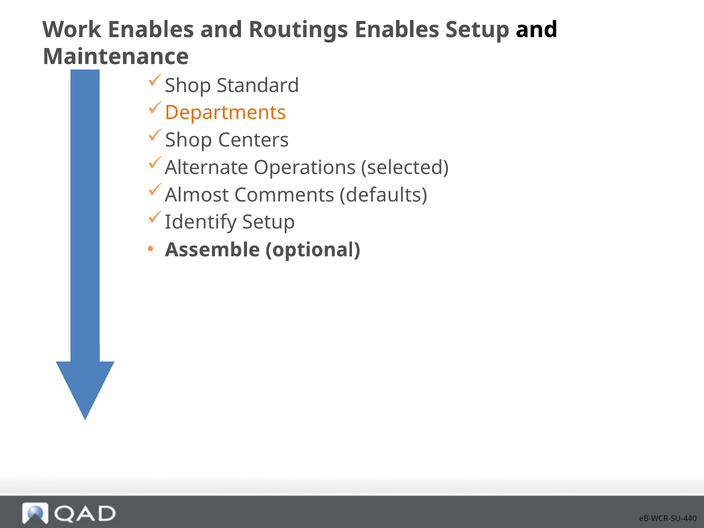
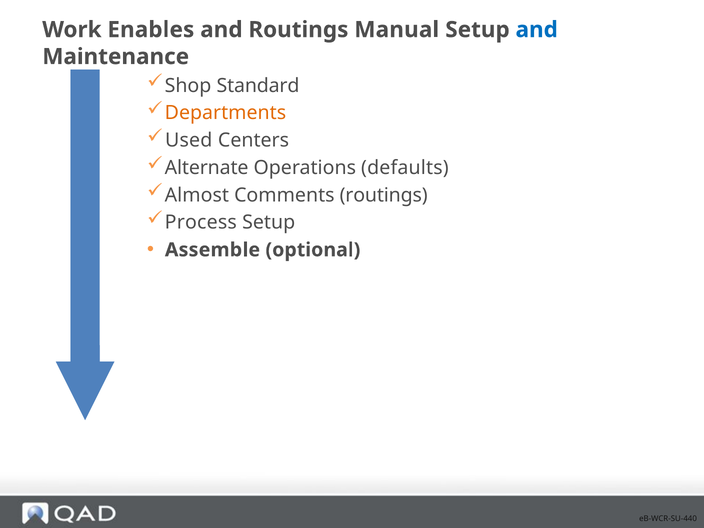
Routings Enables: Enables -> Manual
and at (537, 30) colour: black -> blue
Shop at (189, 140): Shop -> Used
selected: selected -> defaults
Comments defaults: defaults -> routings
Identify: Identify -> Process
